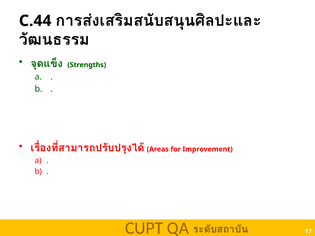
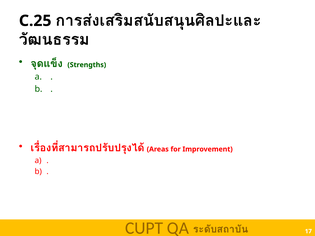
C.44: C.44 -> C.25
